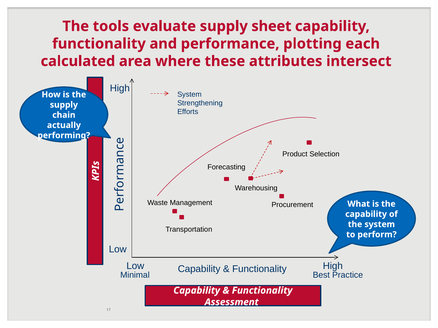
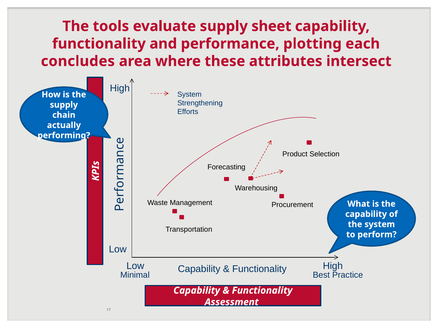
calculated: calculated -> concludes
